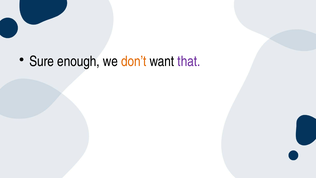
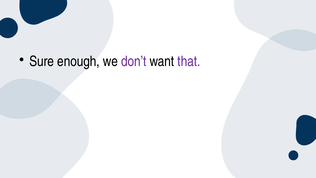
don’t colour: orange -> purple
